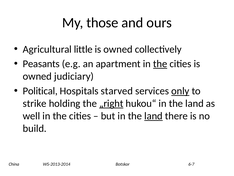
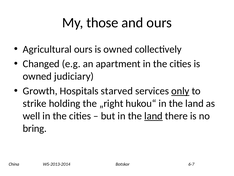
Agricultural little: little -> ours
Peasants: Peasants -> Changed
the at (160, 64) underline: present -> none
Political: Political -> Growth
„right underline: present -> none
build: build -> bring
